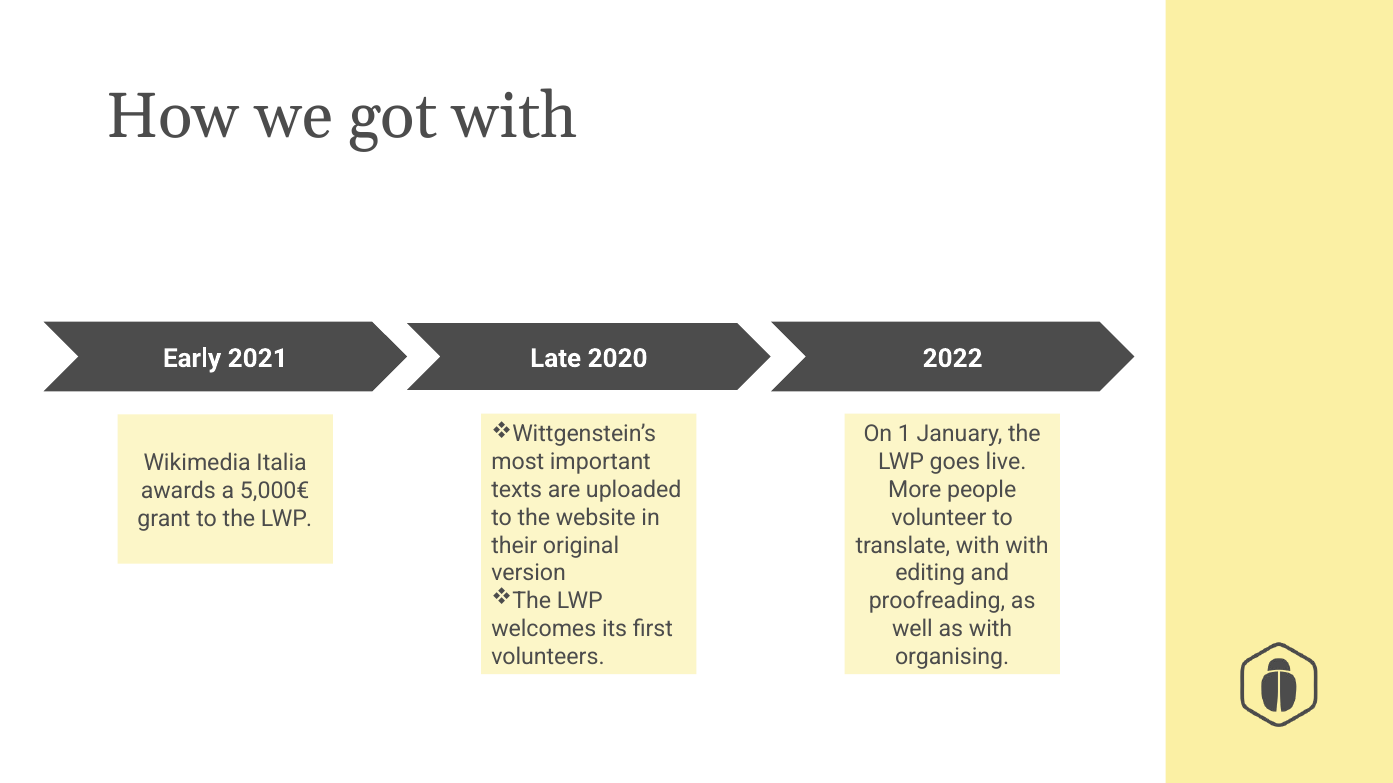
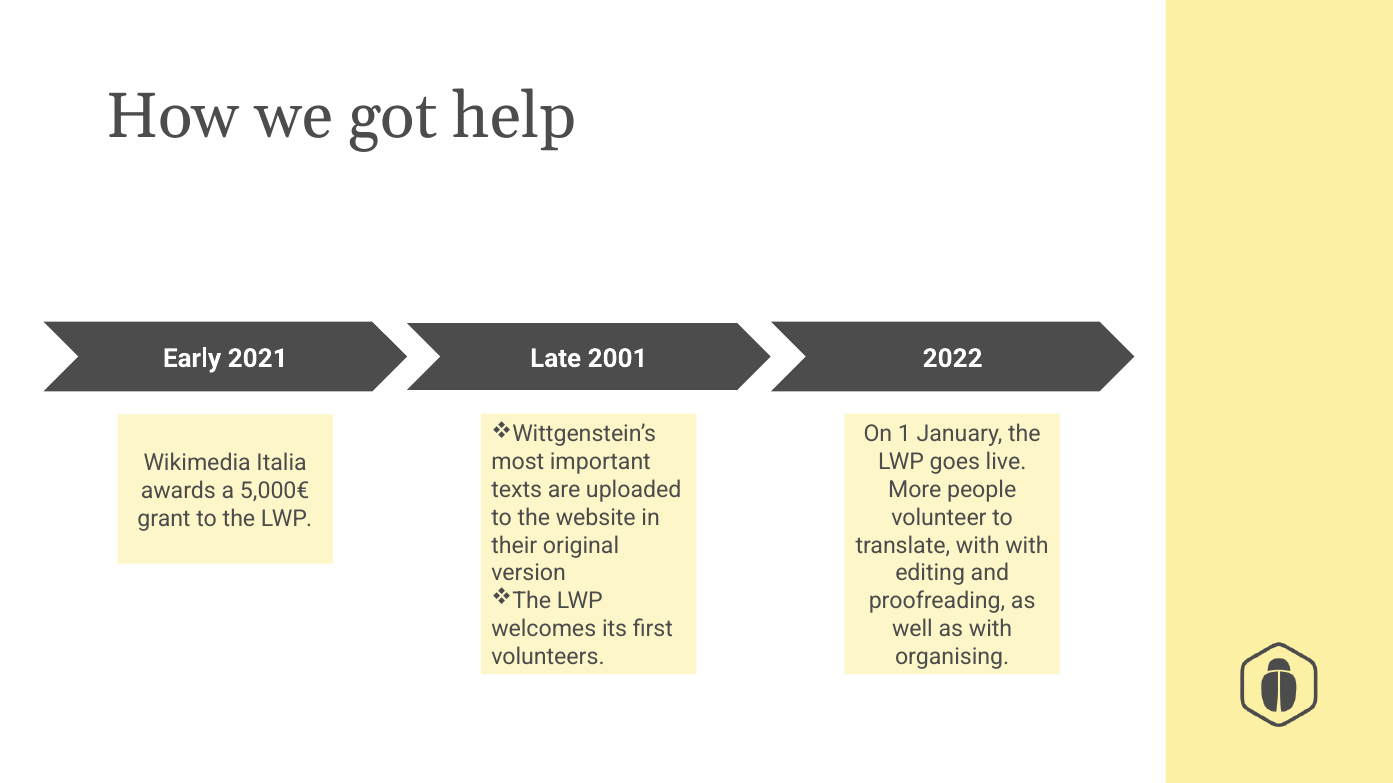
got with: with -> help
2020: 2020 -> 2001
